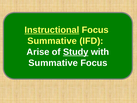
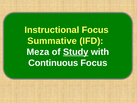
Instructional underline: present -> none
Arise: Arise -> Meza
Summative at (53, 63): Summative -> Continuous
